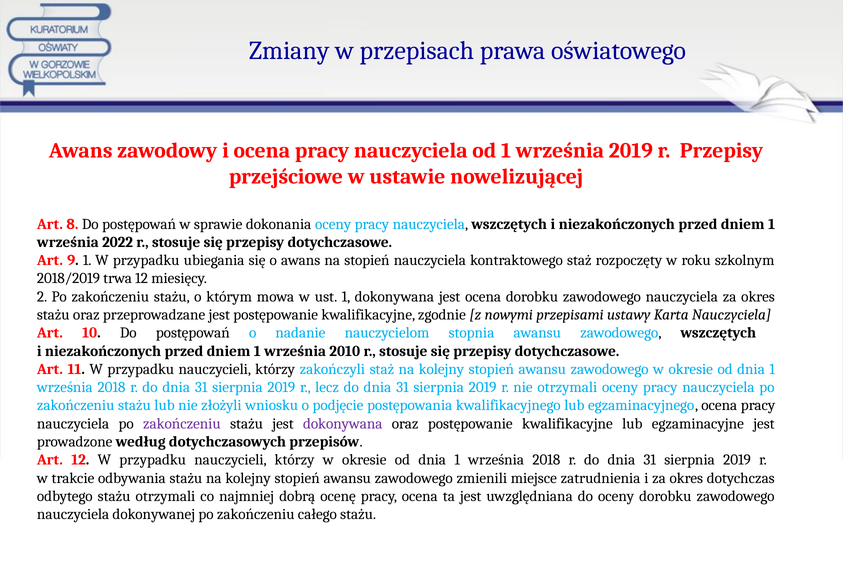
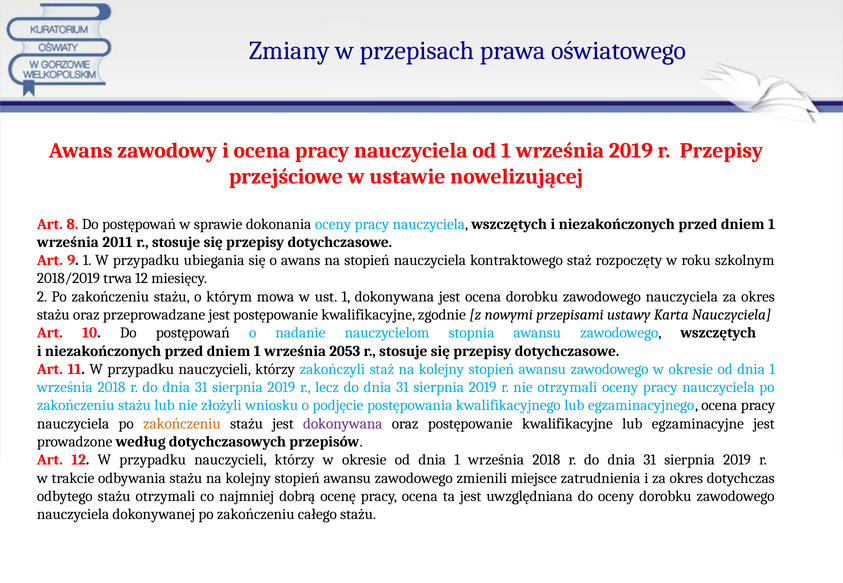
2022: 2022 -> 2011
2010: 2010 -> 2053
zakończeniu at (182, 424) colour: purple -> orange
